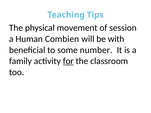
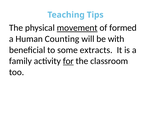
movement underline: none -> present
session: session -> formed
Combien: Combien -> Counting
number: number -> extracts
